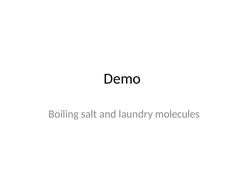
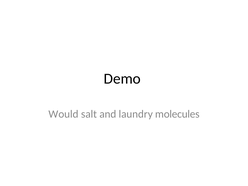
Boiling: Boiling -> Would
